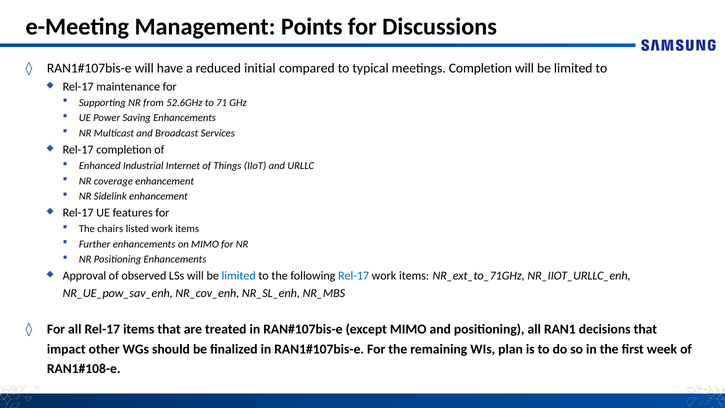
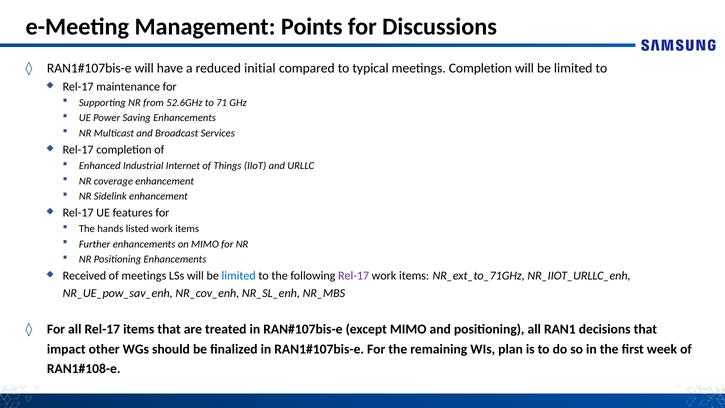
chairs: chairs -> hands
Approval: Approval -> Received
of observed: observed -> meetings
Rel-17 at (354, 276) colour: blue -> purple
